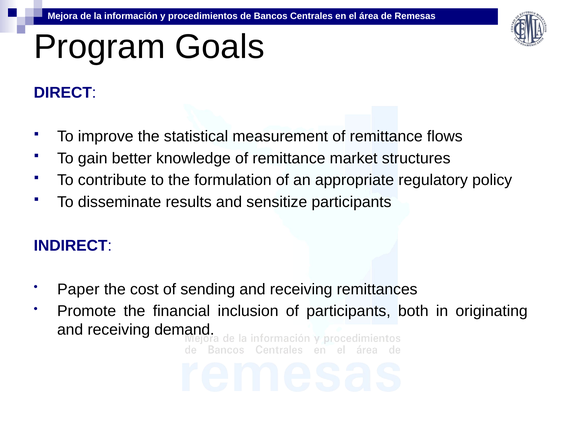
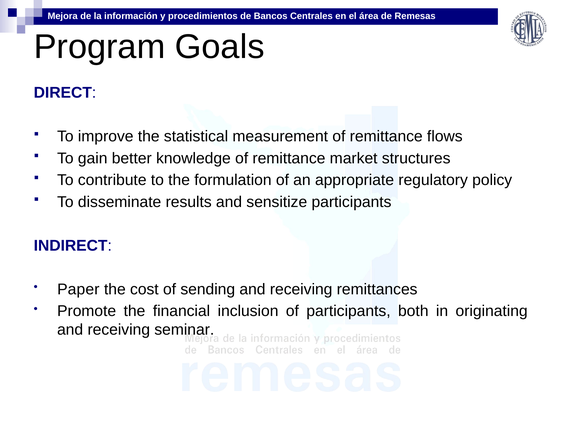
demand: demand -> seminar
